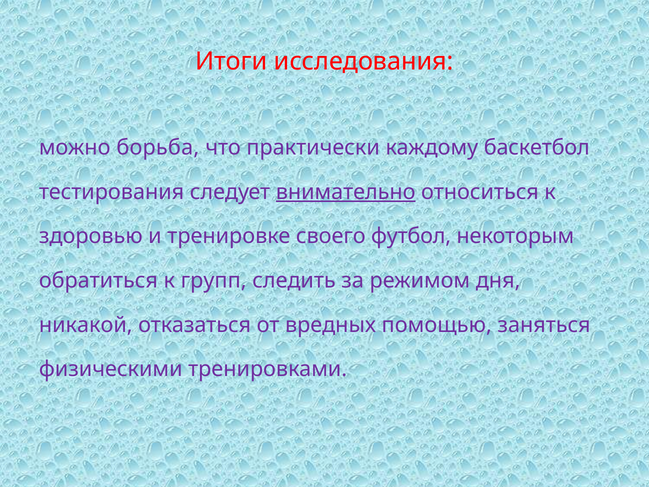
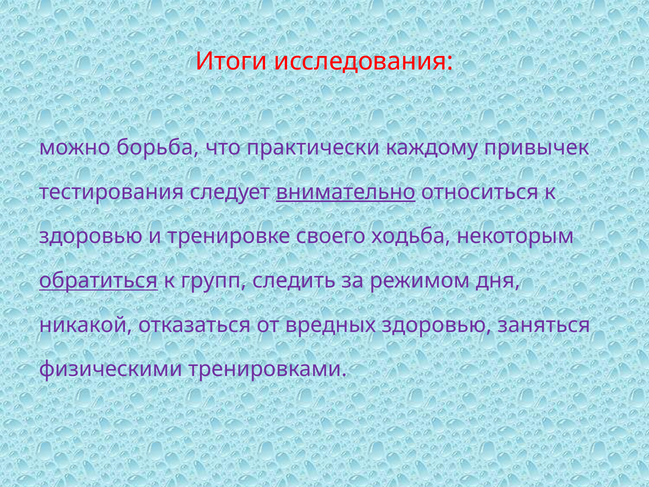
баскетбол: баскетбол -> привычек
футбол: футбол -> ходьба
обратиться underline: none -> present
вредных помощью: помощью -> здоровью
